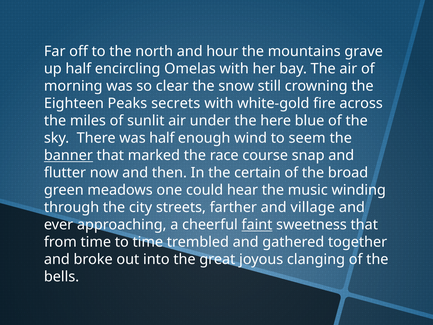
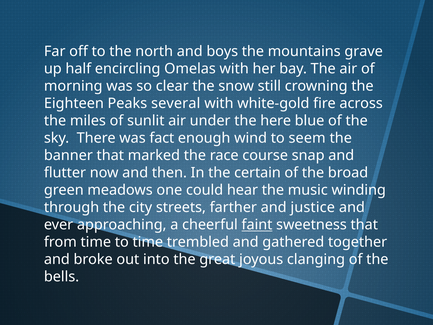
hour: hour -> boys
secrets: secrets -> several
was half: half -> fact
banner underline: present -> none
village: village -> justice
